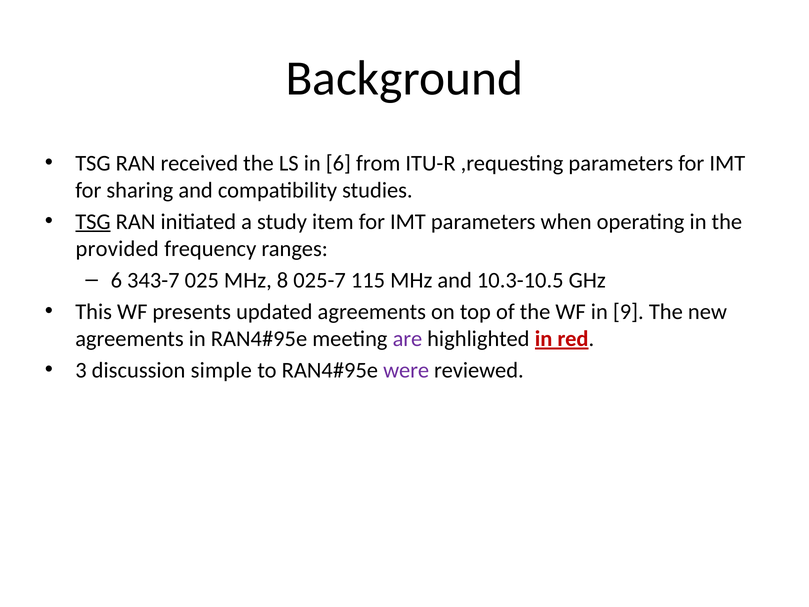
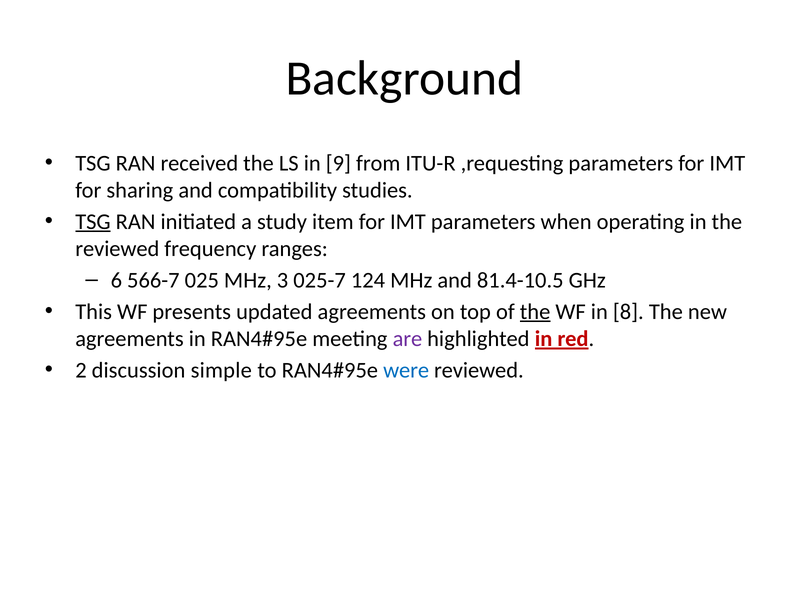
in 6: 6 -> 9
provided at (117, 249): provided -> reviewed
343-7: 343-7 -> 566-7
8: 8 -> 3
115: 115 -> 124
10.3-10.5: 10.3-10.5 -> 81.4-10.5
the at (535, 312) underline: none -> present
9: 9 -> 8
3: 3 -> 2
were colour: purple -> blue
